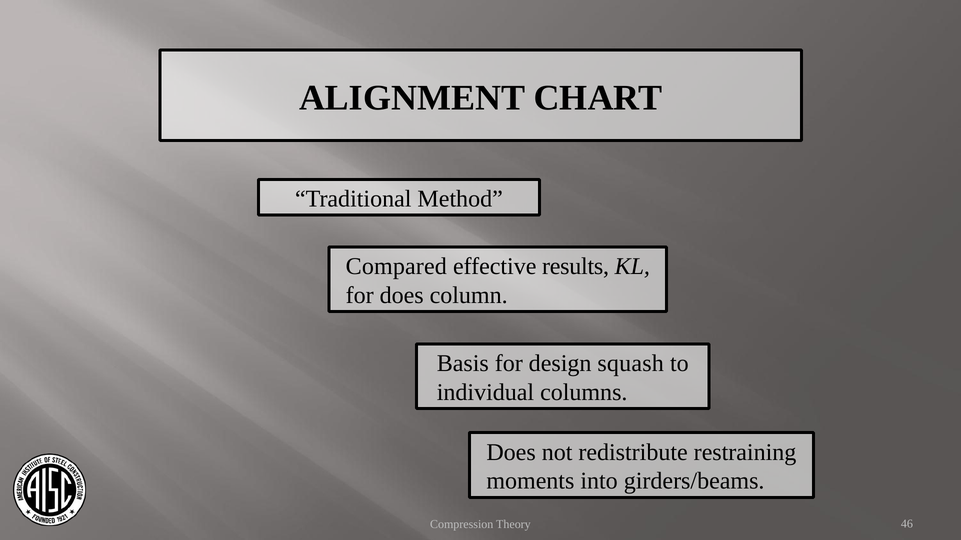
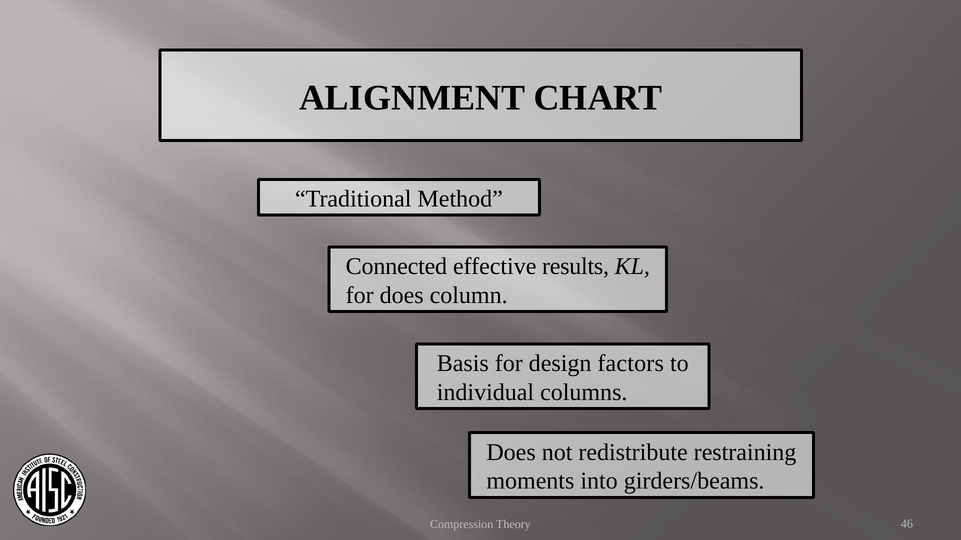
Compared: Compared -> Connected
squash: squash -> factors
